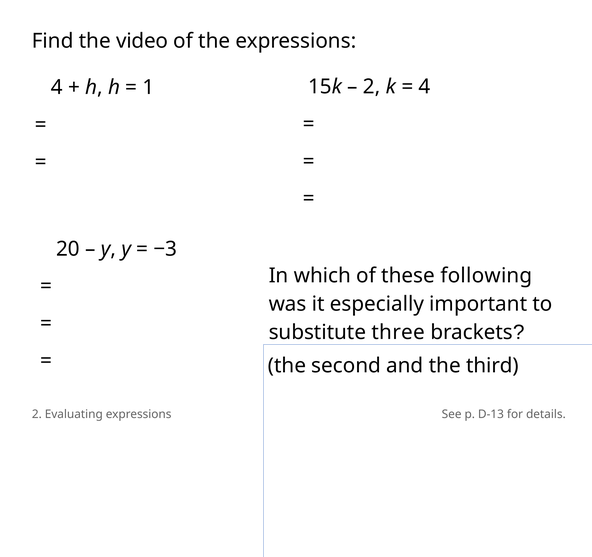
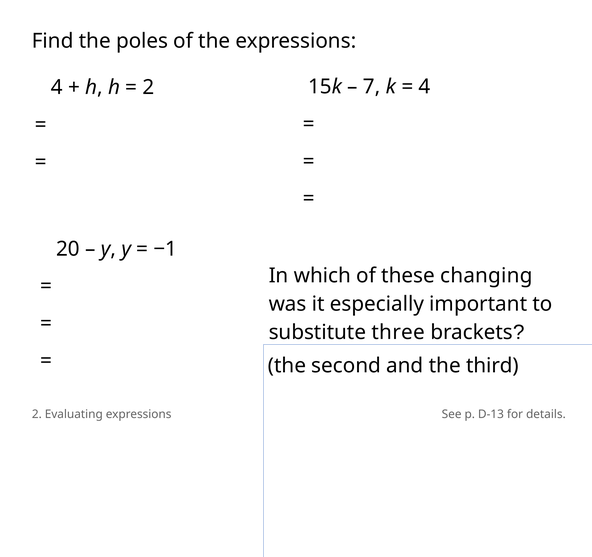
video: video -> poles
2 at (372, 87): 2 -> 7
1 at (148, 87): 1 -> 2
−3: −3 -> −1
following: following -> changing
